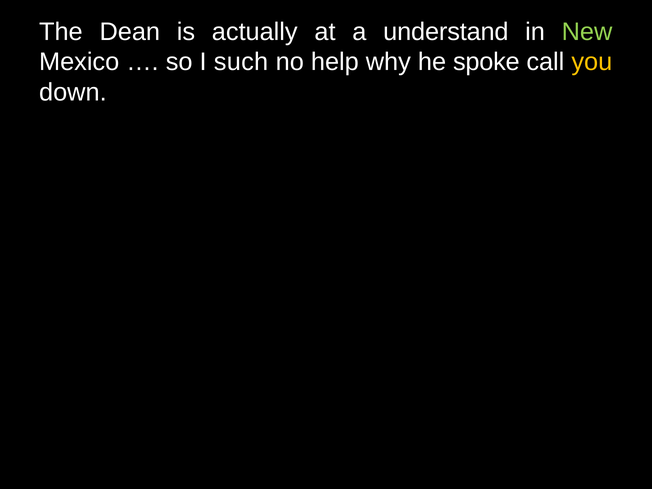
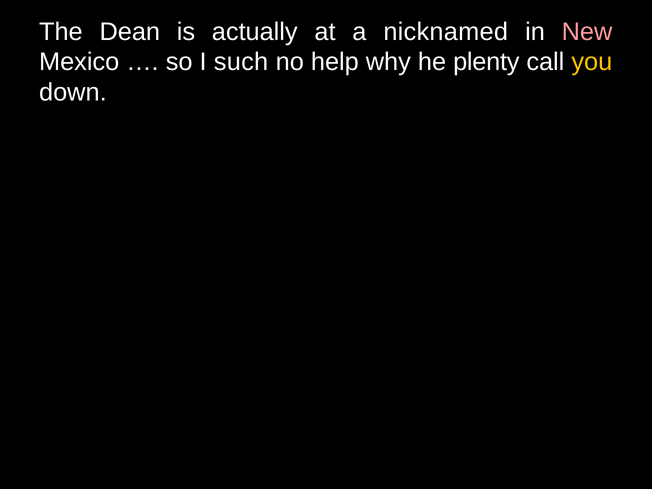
understand: understand -> nicknamed
New colour: light green -> pink
spoke: spoke -> plenty
